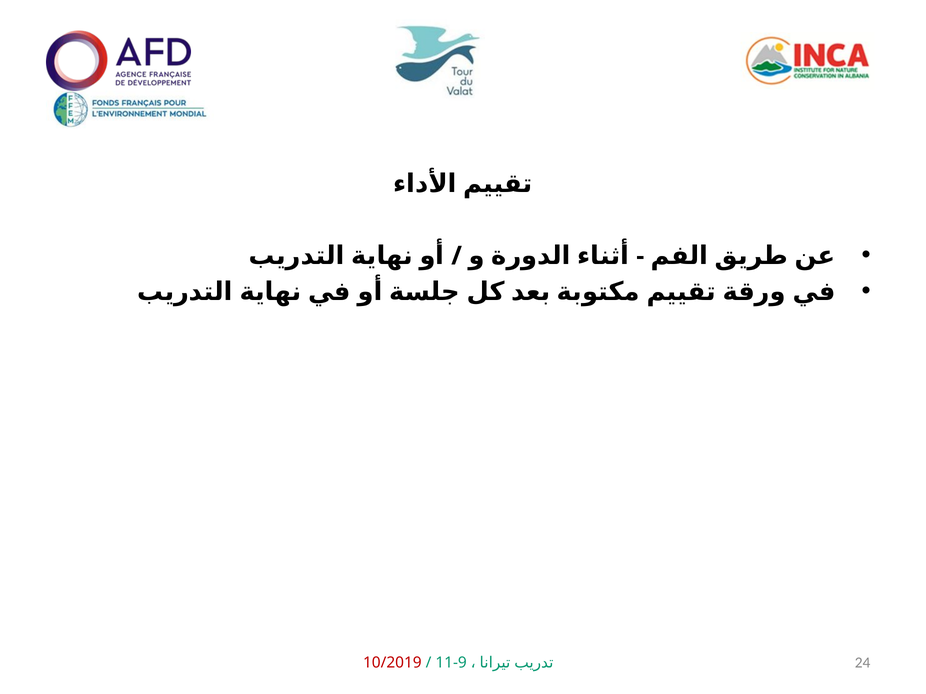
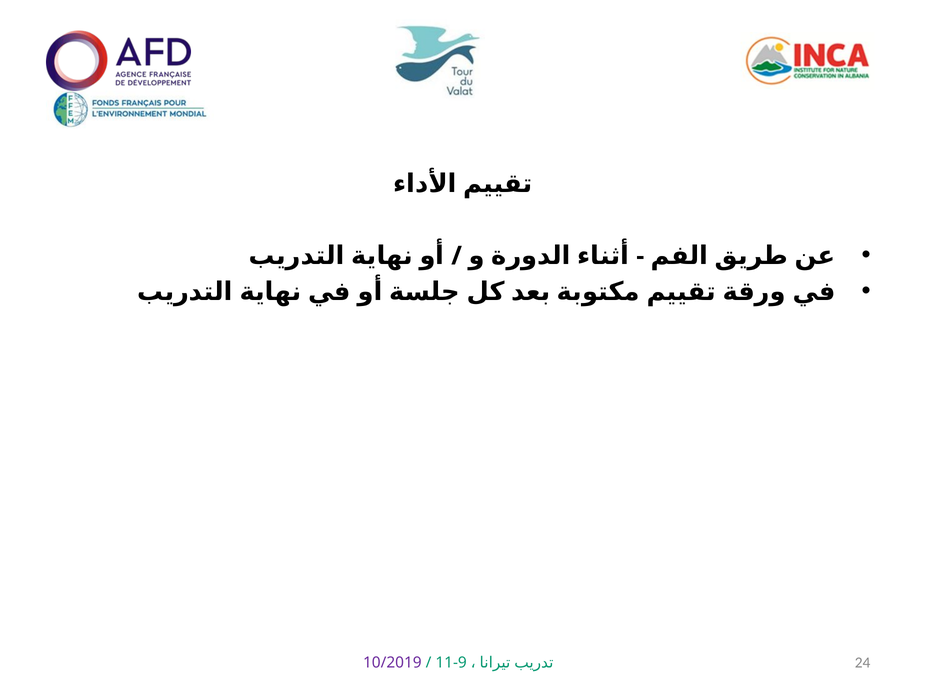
10/2019 colour: red -> purple
